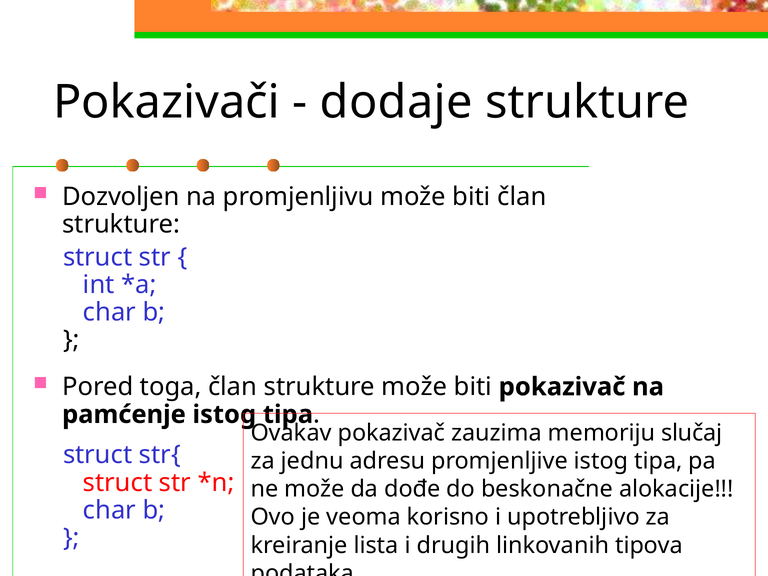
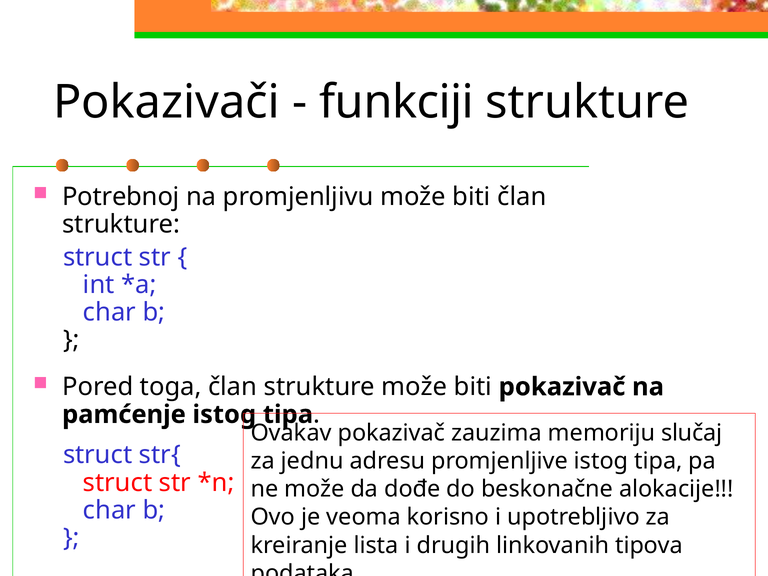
dodaje: dodaje -> funkciji
Dozvoljen: Dozvoljen -> Potrebnoj
